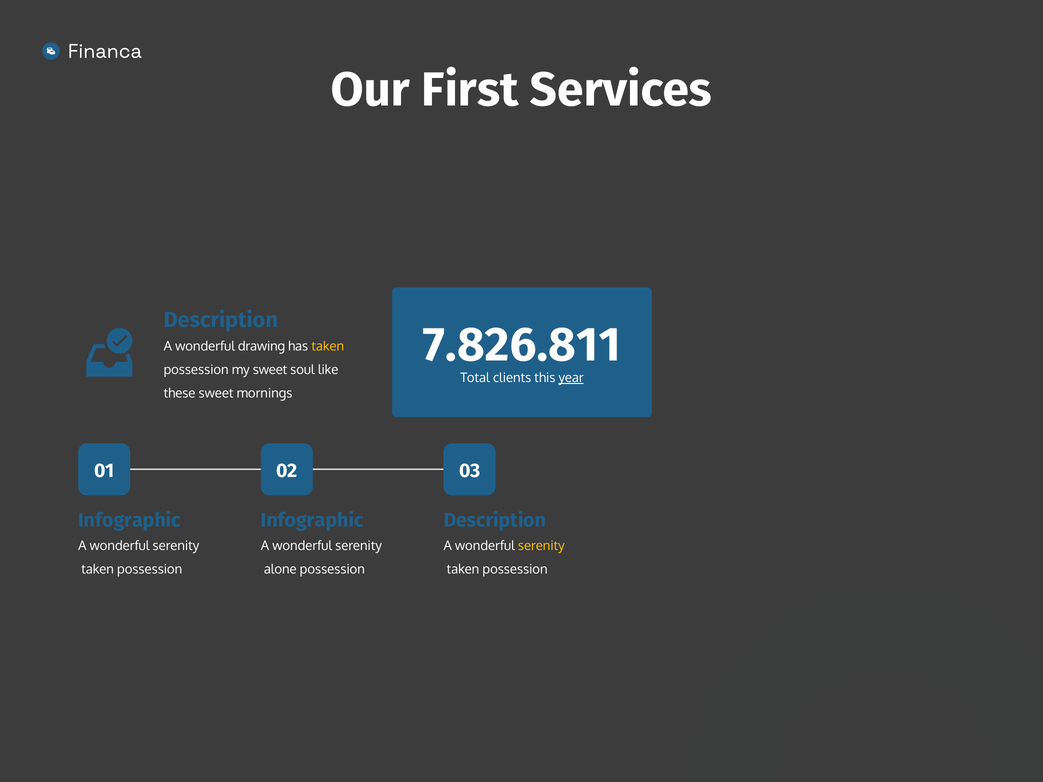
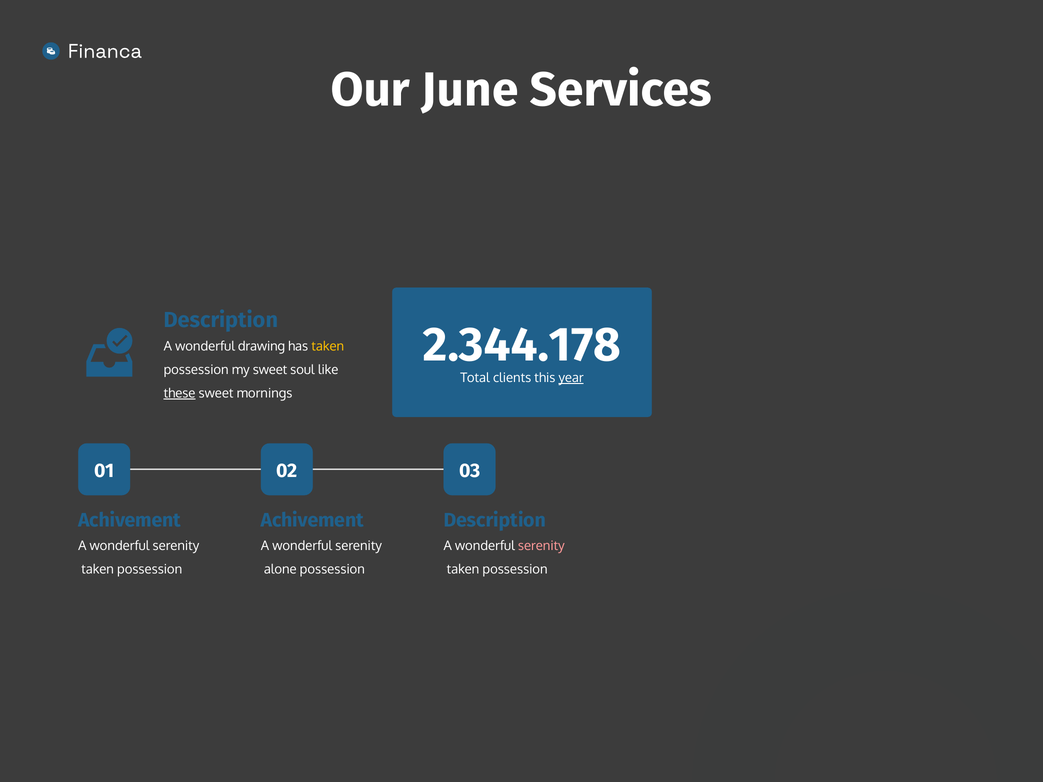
First: First -> June
7.826.811: 7.826.811 -> 2.344.178
these underline: none -> present
Infographic at (129, 521): Infographic -> Achivement
Infographic at (312, 521): Infographic -> Achivement
serenity at (541, 546) colour: yellow -> pink
